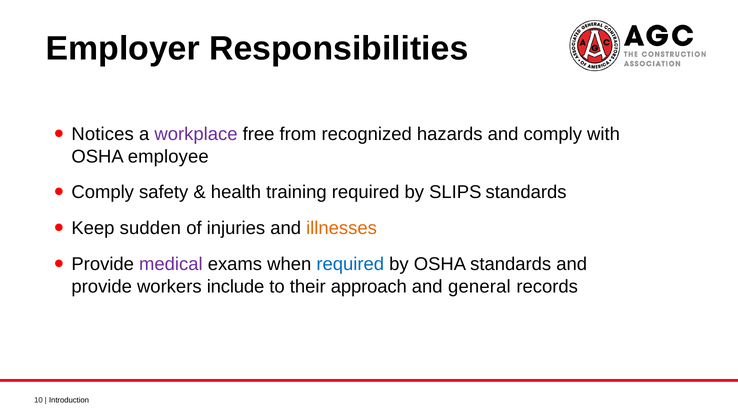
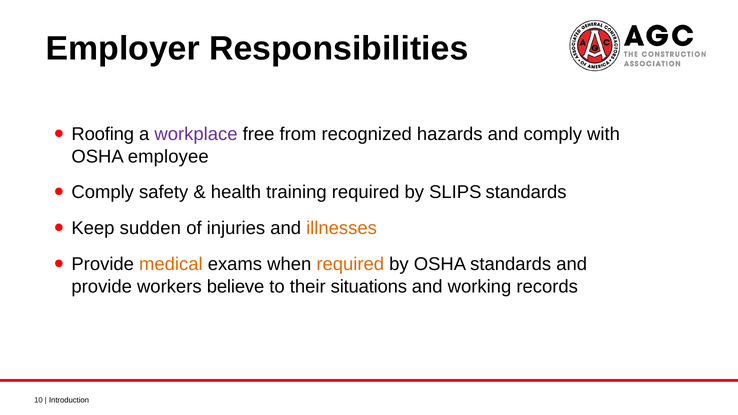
Notices: Notices -> Roofing
medical colour: purple -> orange
required at (350, 264) colour: blue -> orange
include: include -> believe
approach: approach -> situations
general: general -> working
